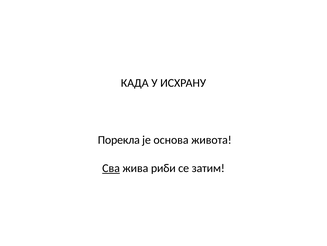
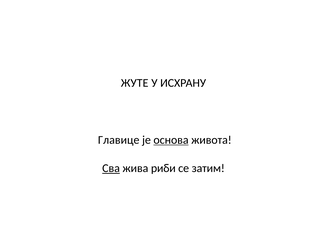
КАДА: КАДА -> ЖУТЕ
Порекла: Порекла -> Главице
основа underline: none -> present
